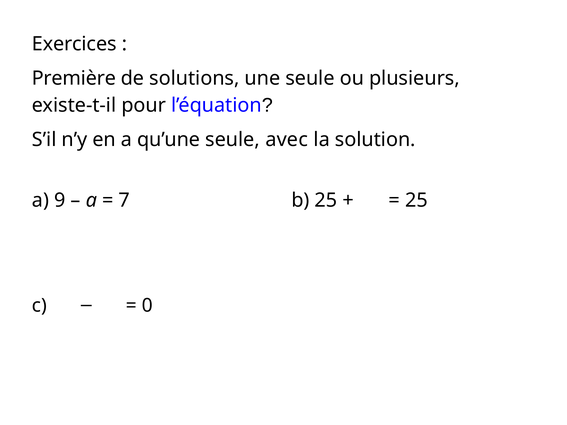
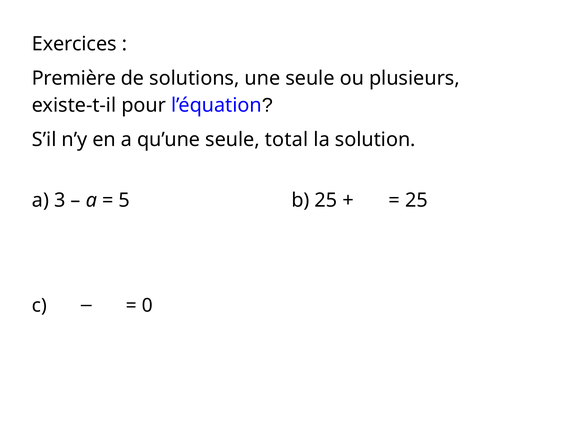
avec: avec -> total
9: 9 -> 3
7: 7 -> 5
